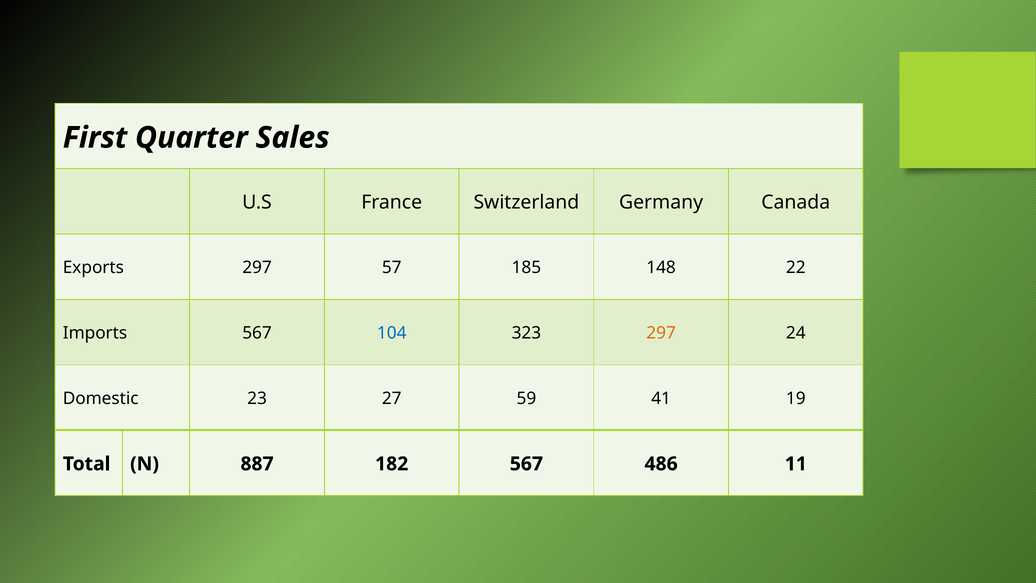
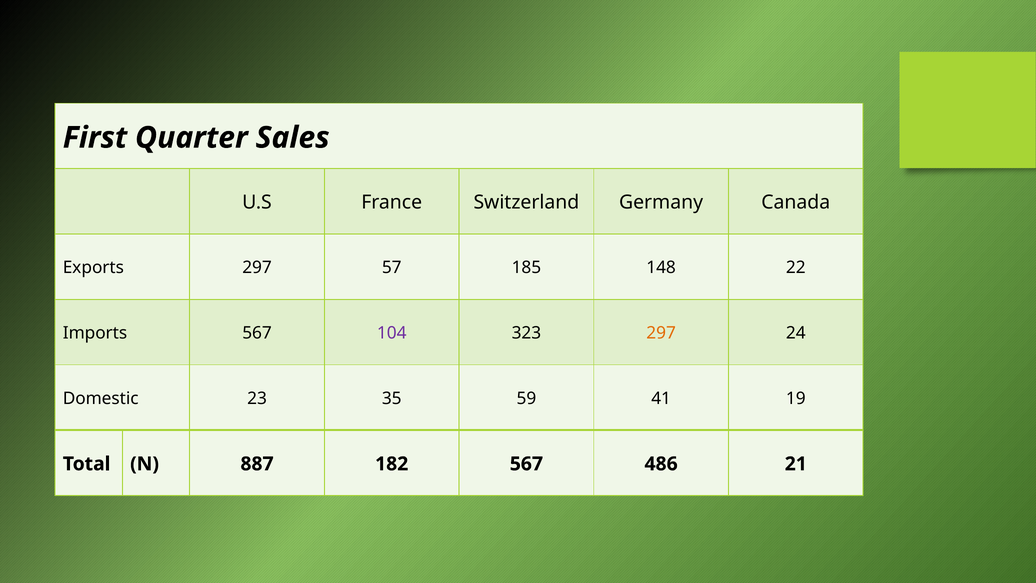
104 colour: blue -> purple
27: 27 -> 35
11: 11 -> 21
